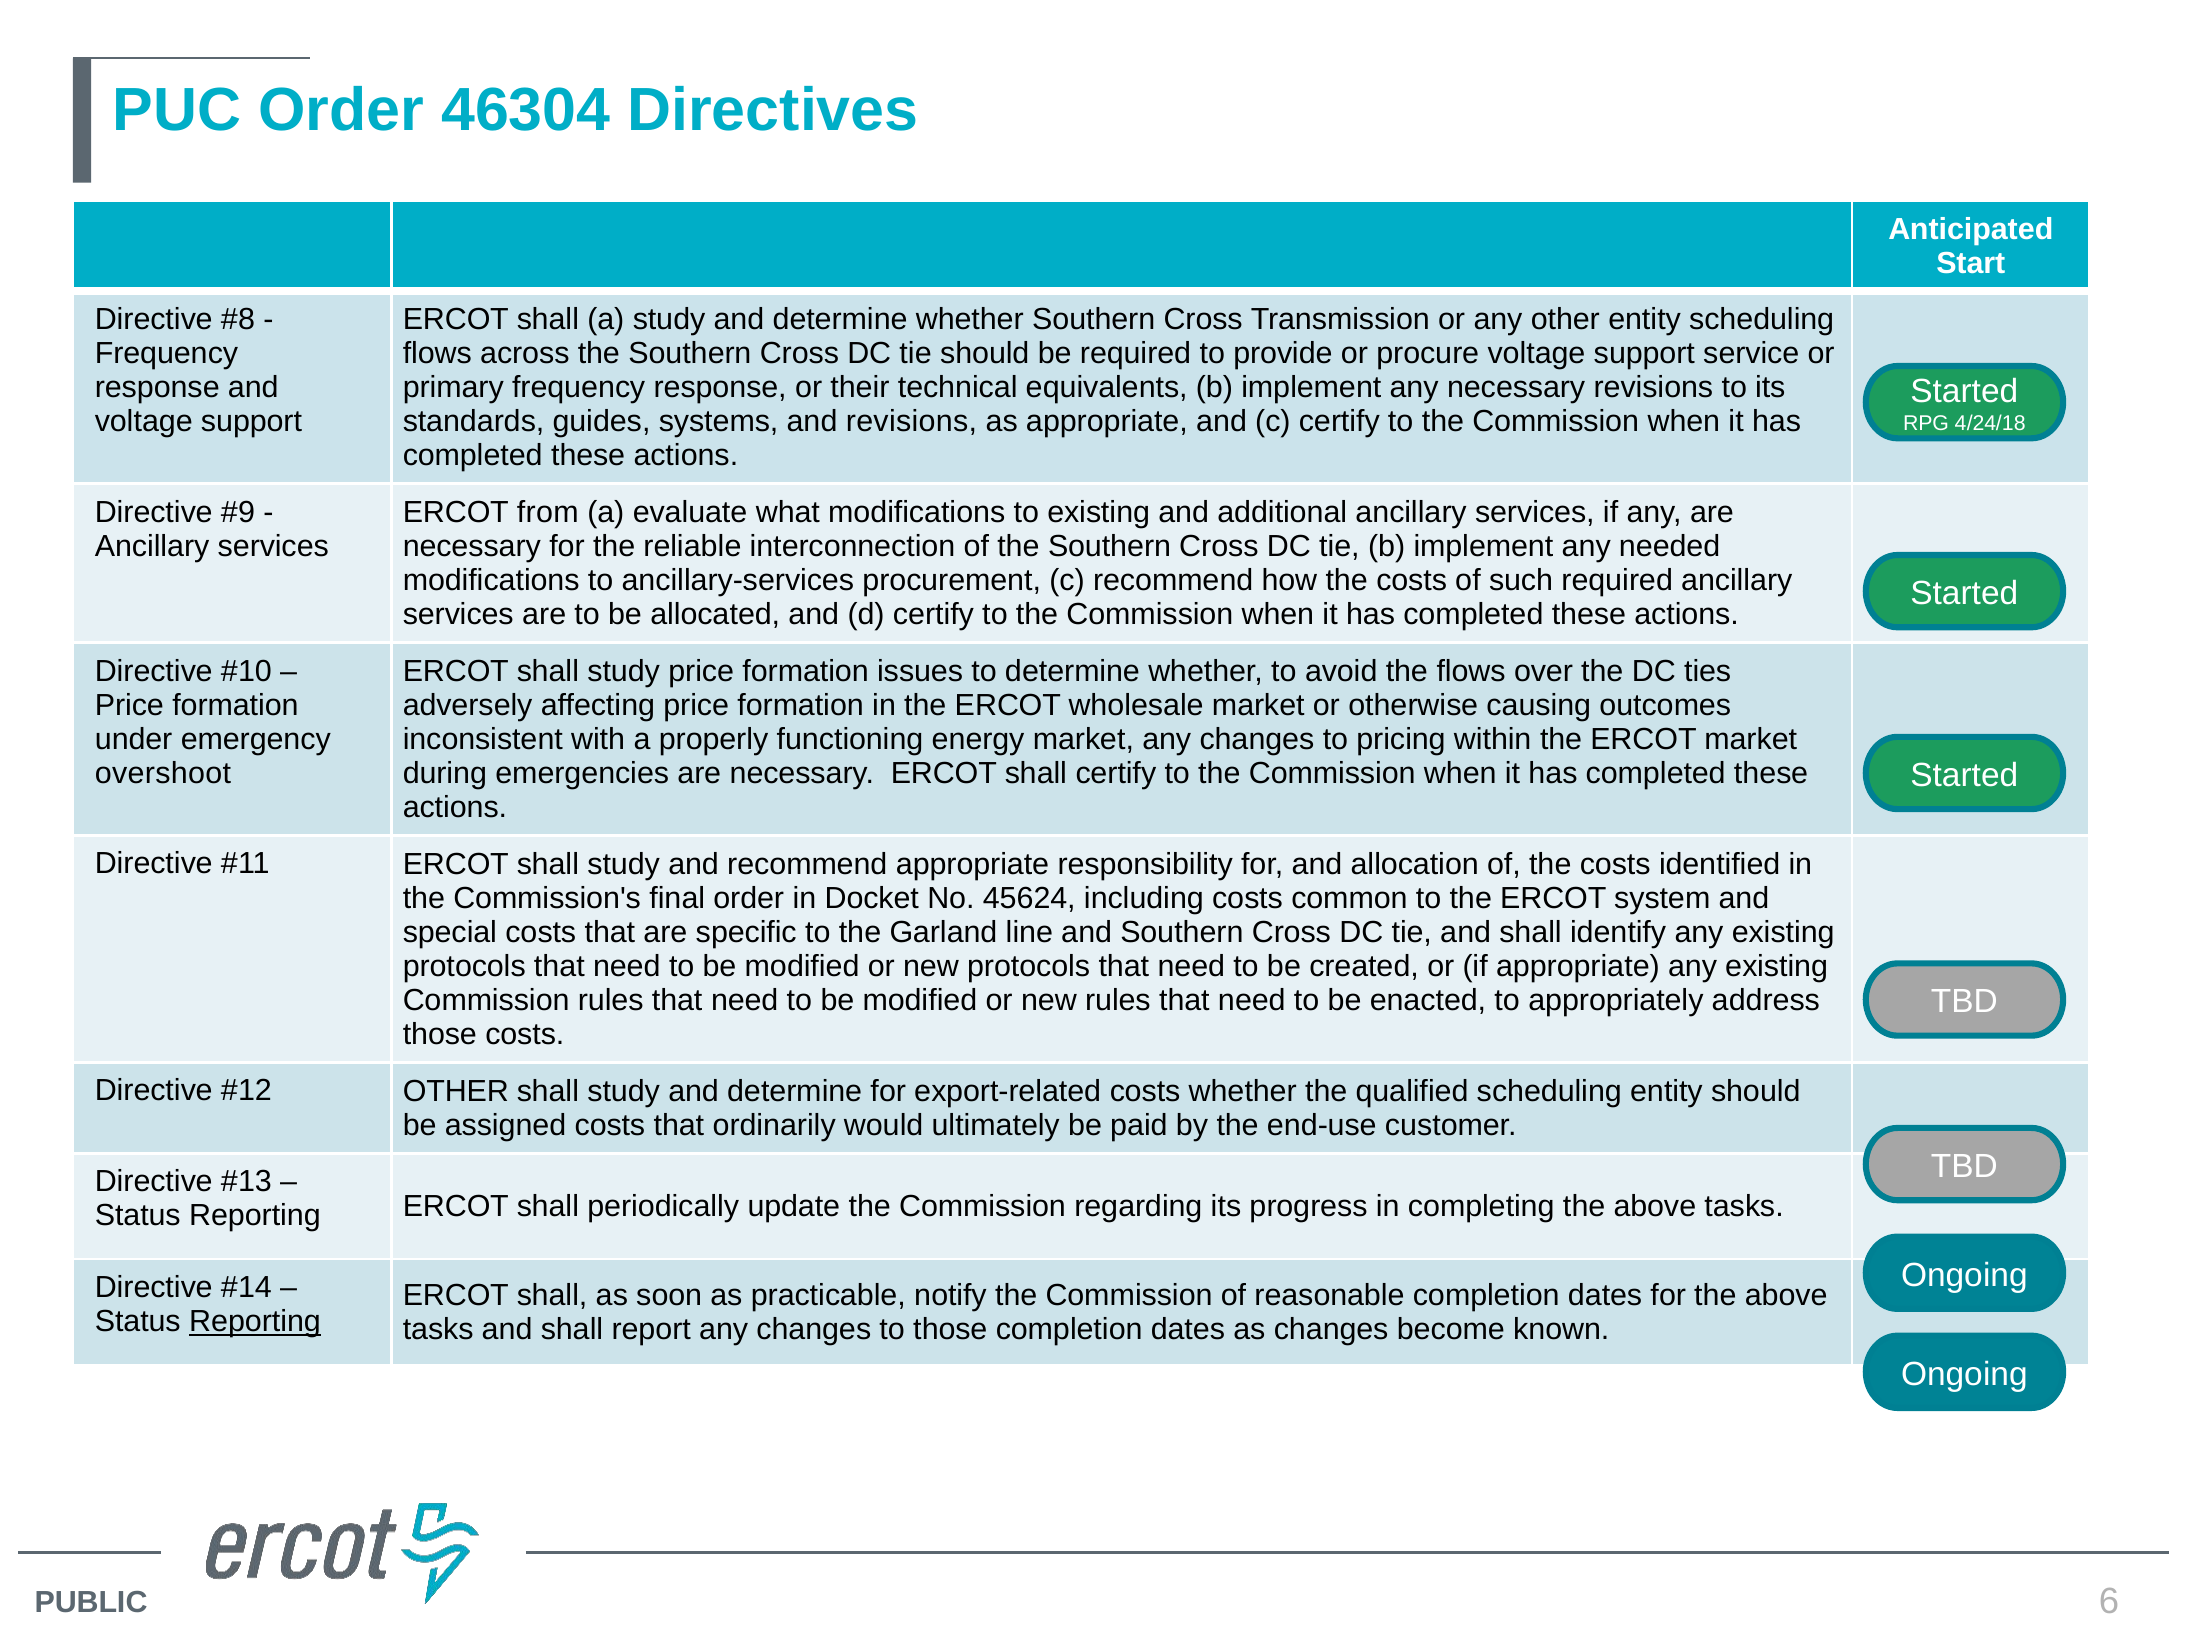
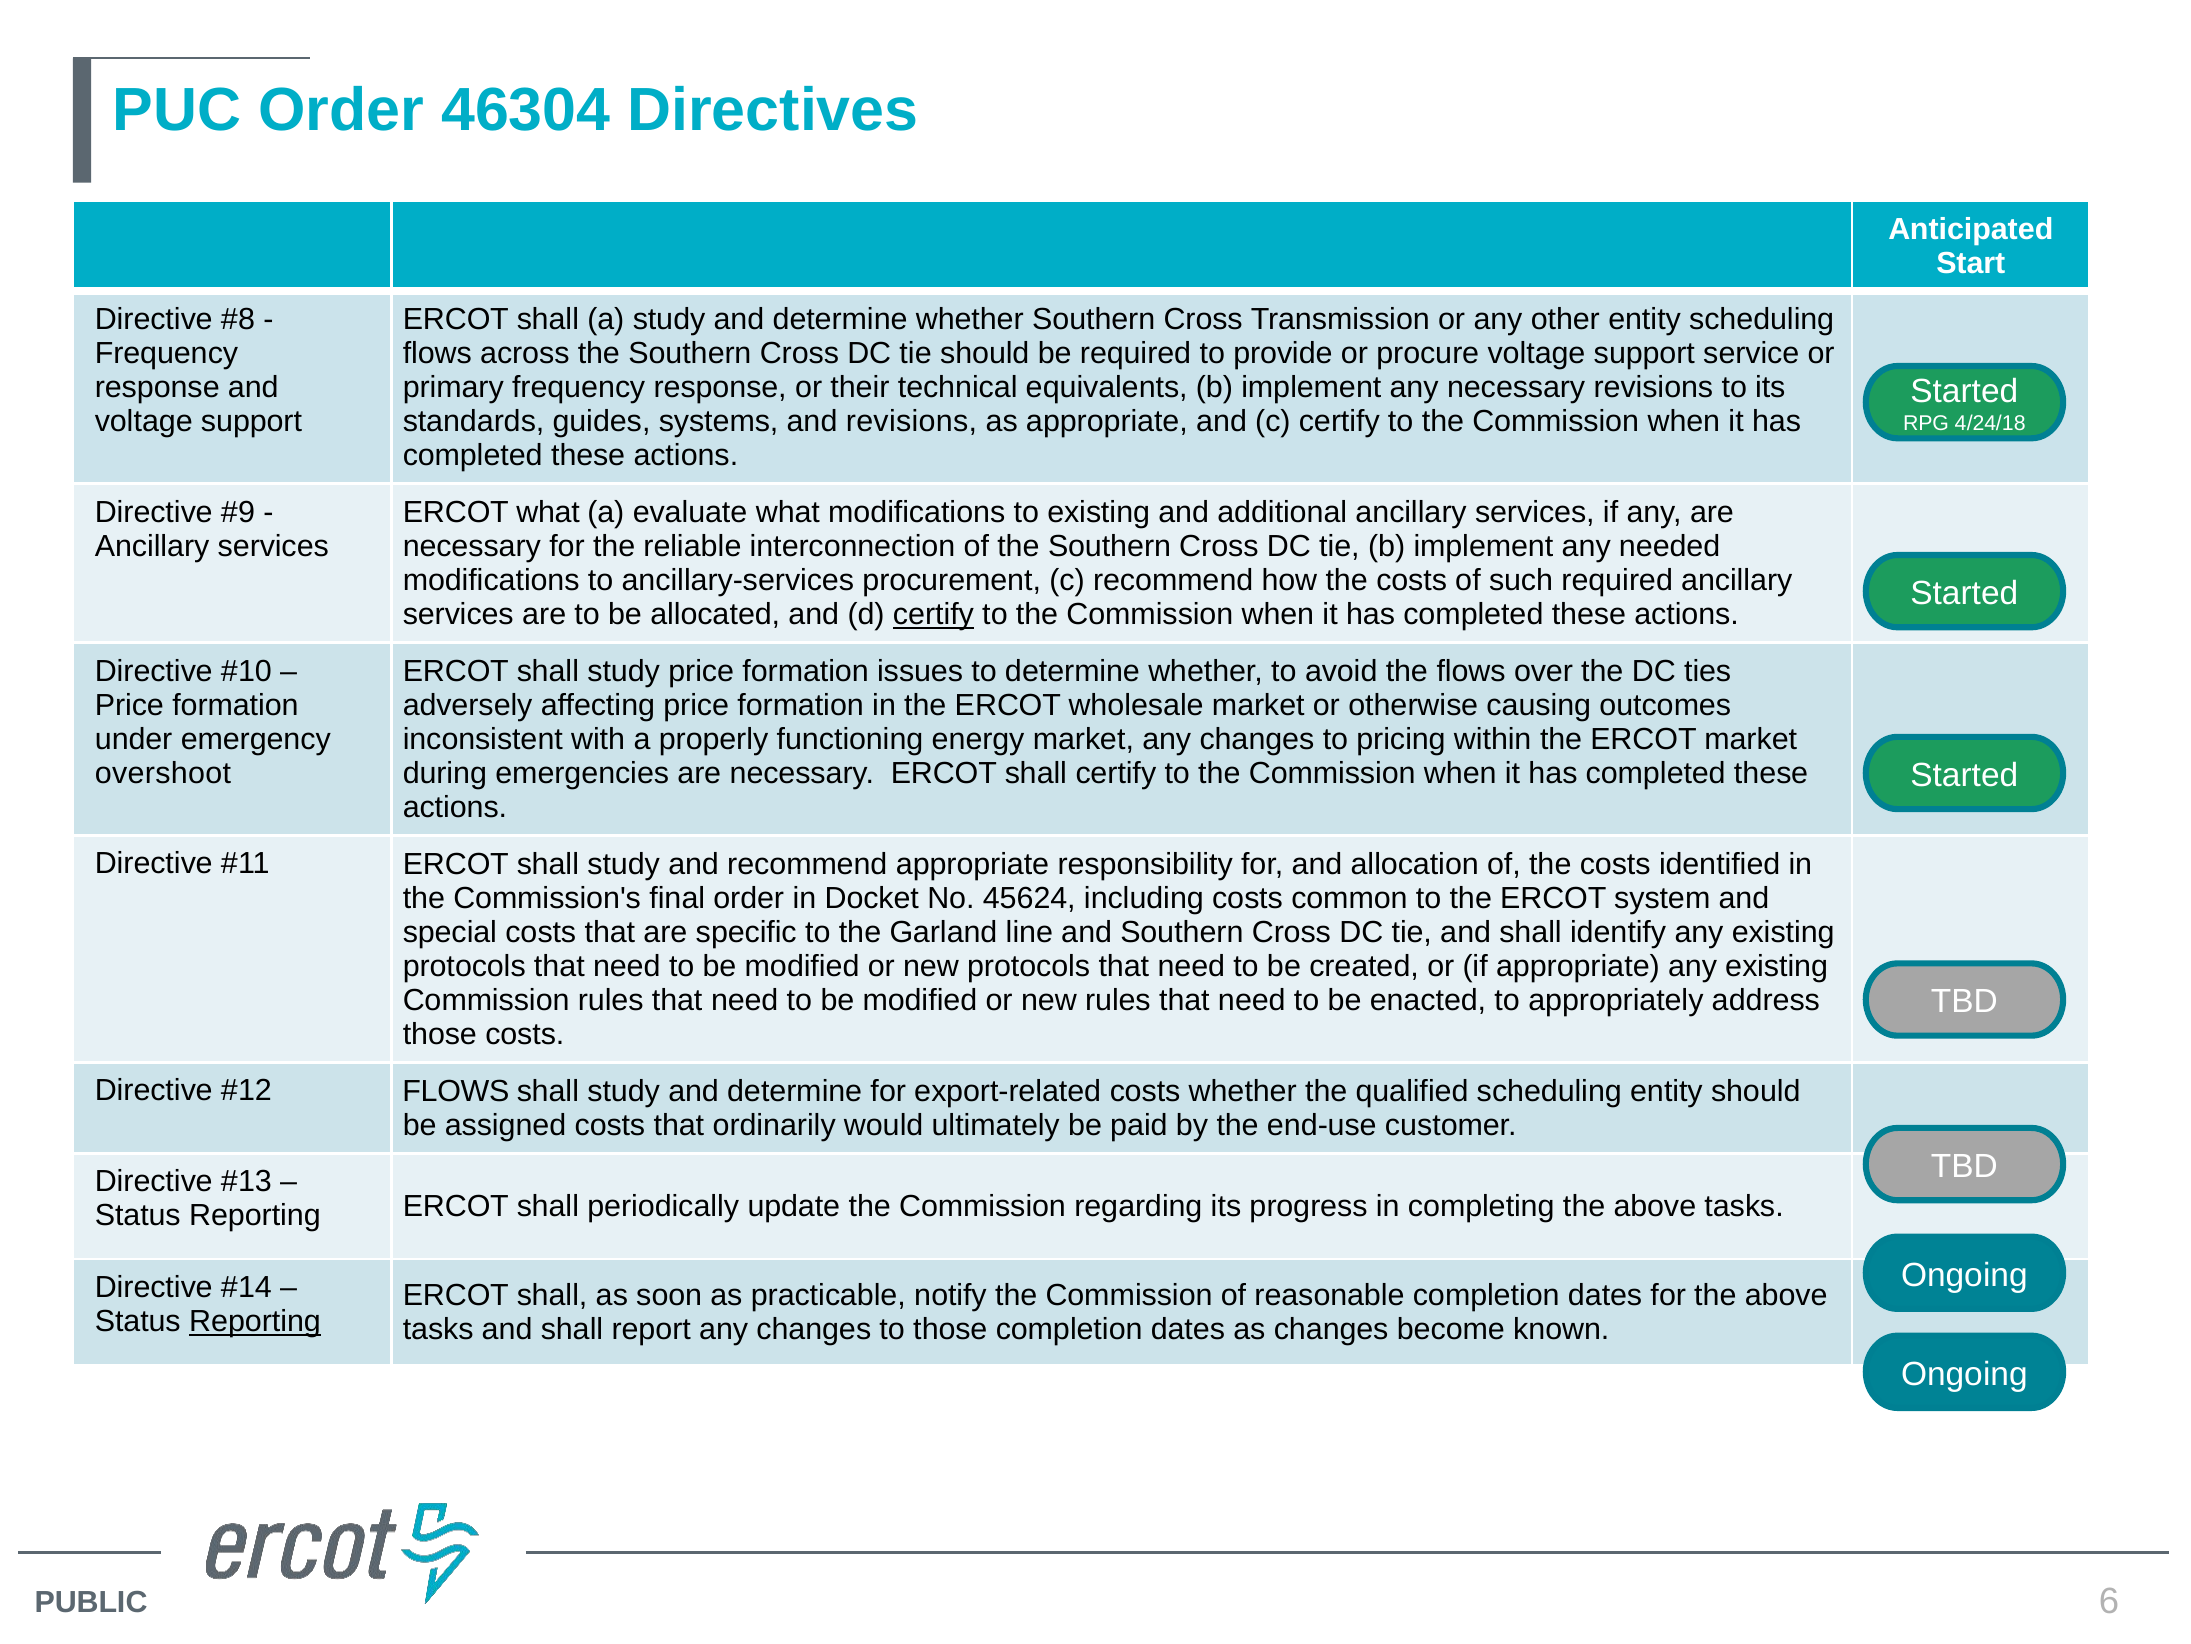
ERCOT from: from -> what
certify at (933, 614) underline: none -> present
OTHER at (456, 1091): OTHER -> FLOWS
